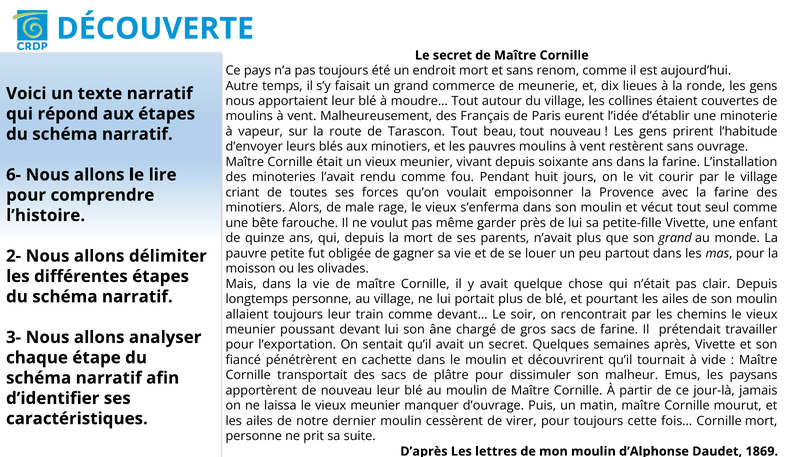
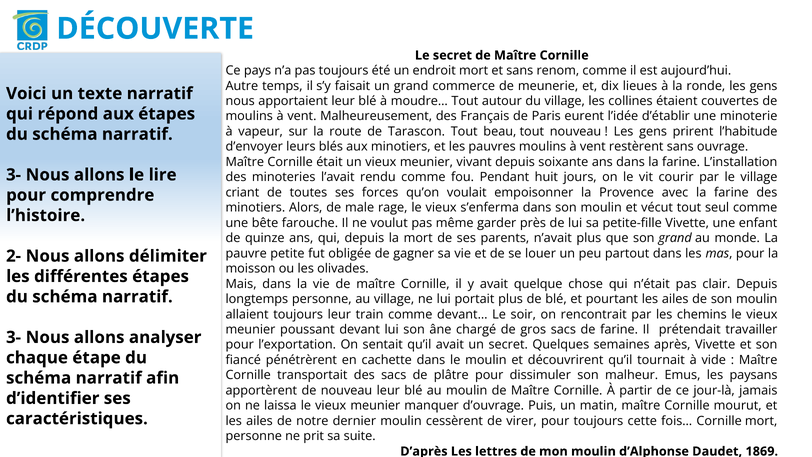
6- at (14, 175): 6- -> 3-
